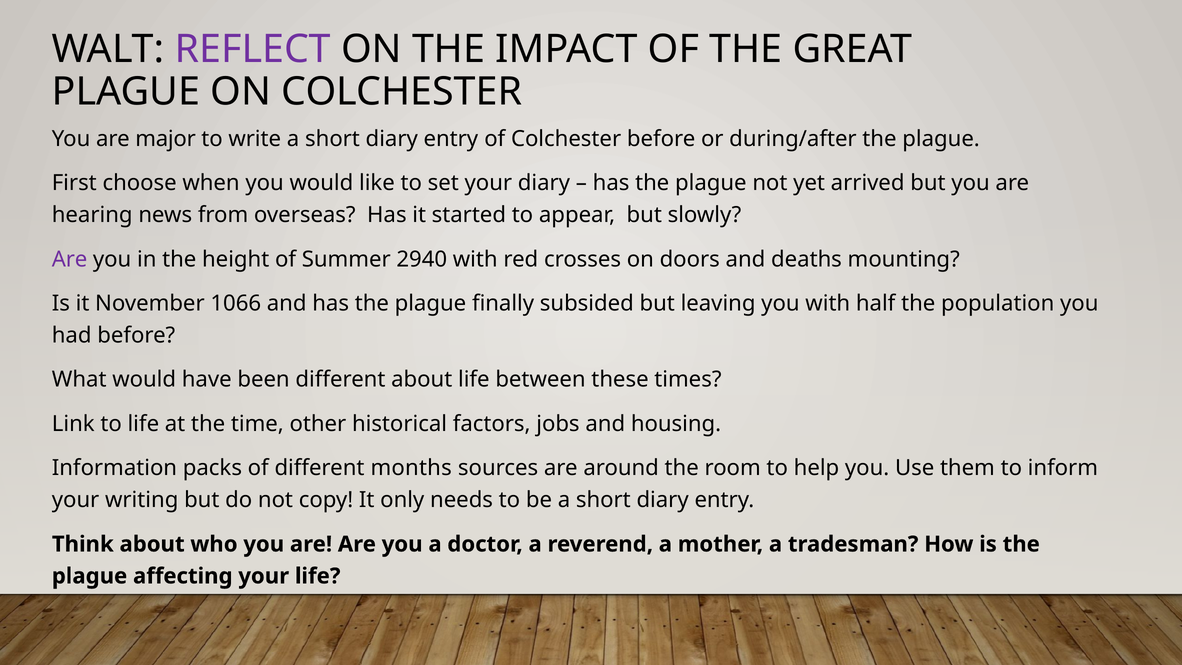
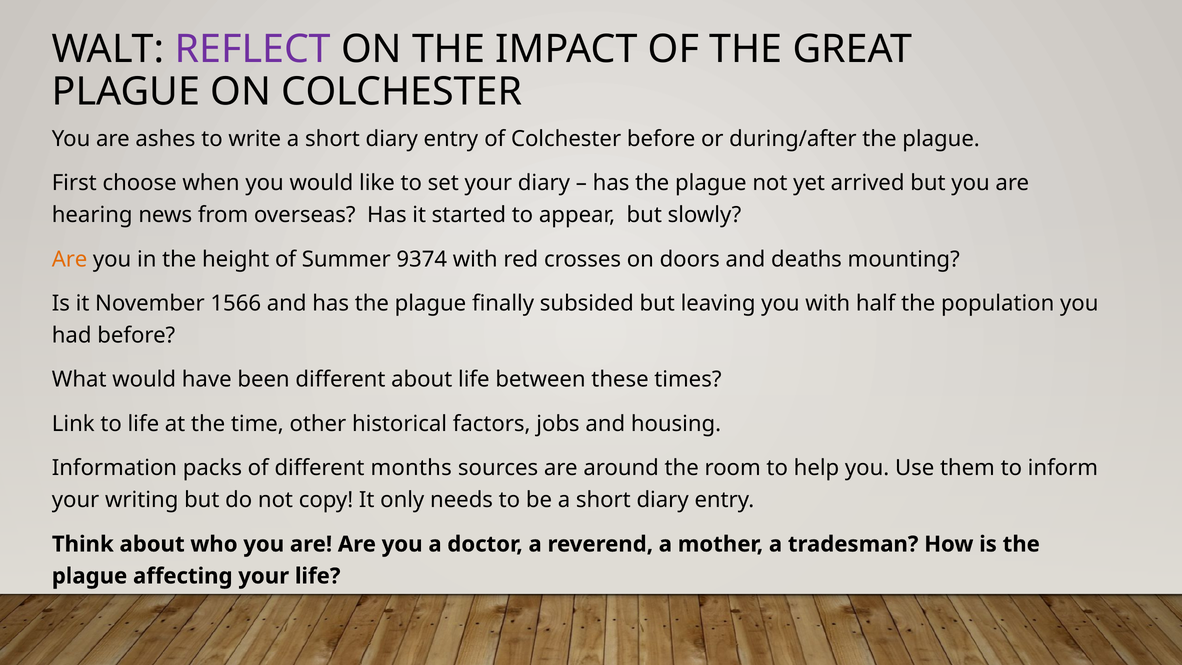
major: major -> ashes
Are at (70, 259) colour: purple -> orange
2940: 2940 -> 9374
1066: 1066 -> 1566
